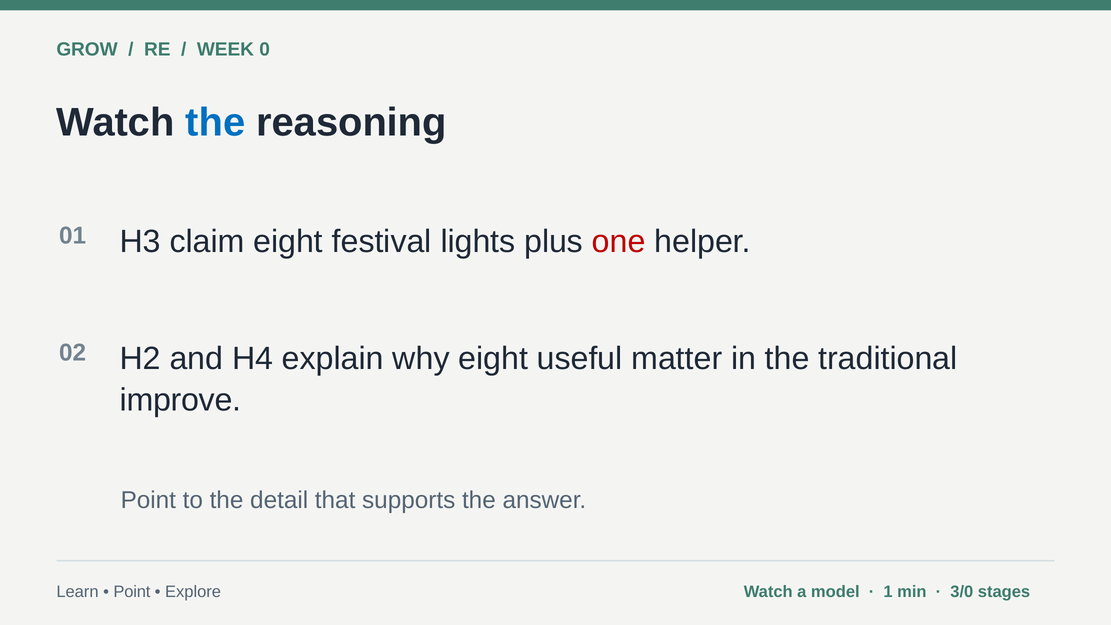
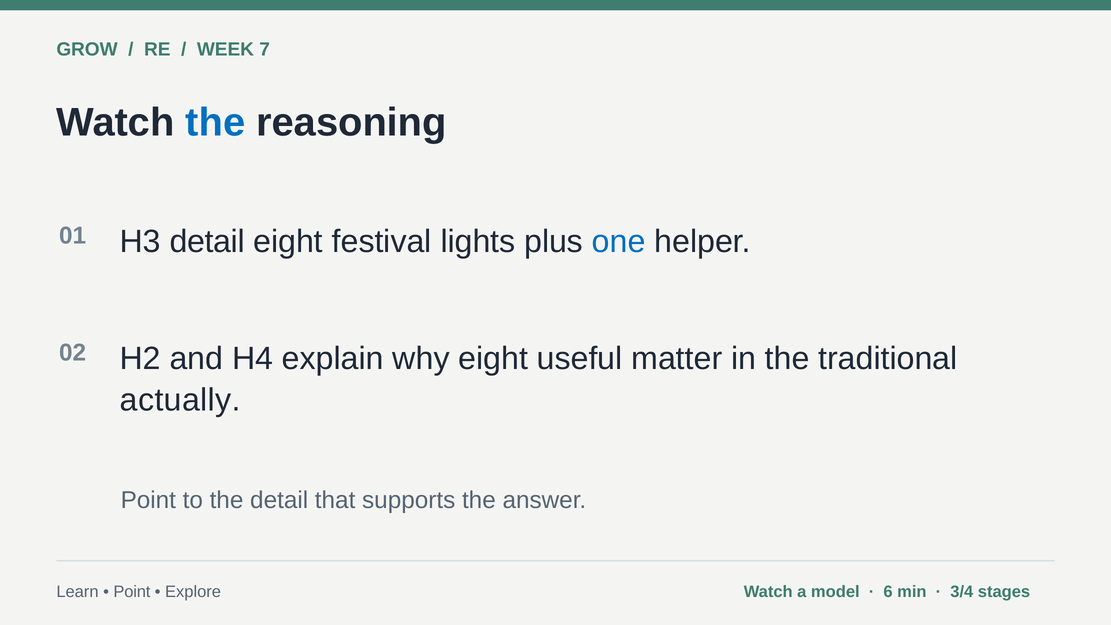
0: 0 -> 7
H3 claim: claim -> detail
one colour: red -> blue
improve: improve -> actually
1: 1 -> 6
3/0: 3/0 -> 3/4
